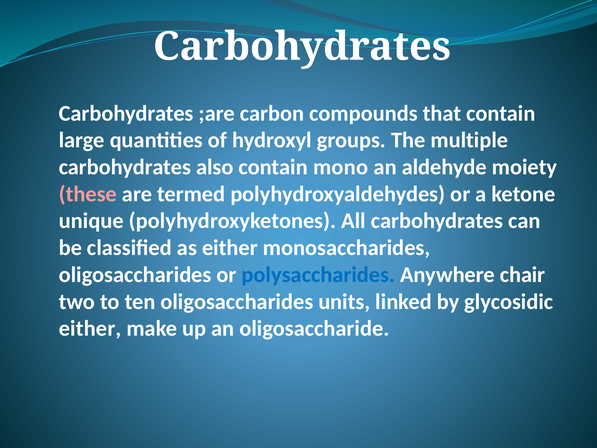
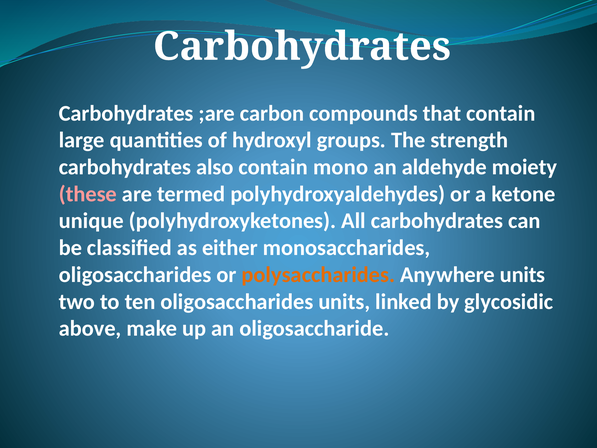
multiple: multiple -> strength
polysaccharides colour: blue -> orange
Anywhere chair: chair -> units
either at (90, 328): either -> above
